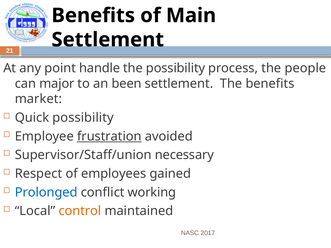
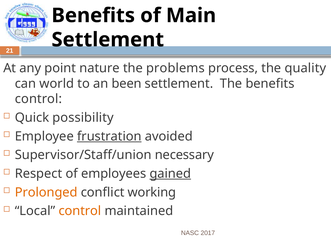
handle: handle -> nature
the possibility: possibility -> problems
people: people -> quality
major: major -> world
market at (38, 99): market -> control
gained underline: none -> present
Prolonged colour: blue -> orange
